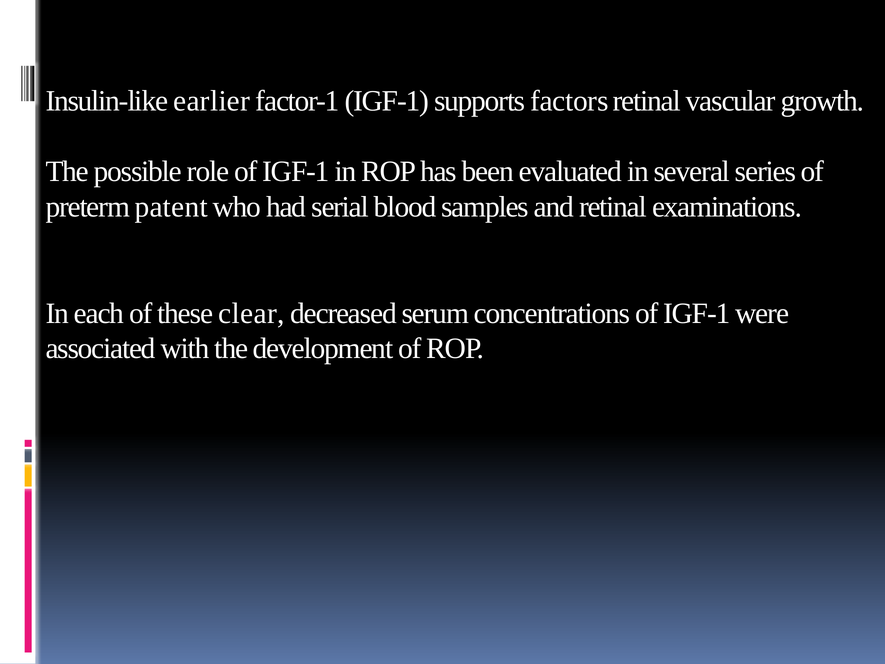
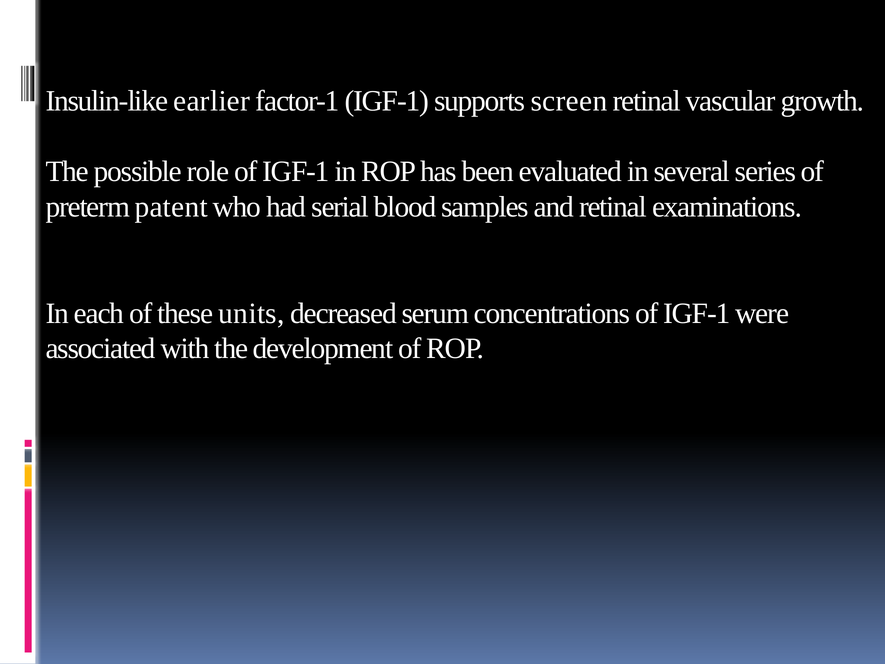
factors: factors -> screen
clear: clear -> units
